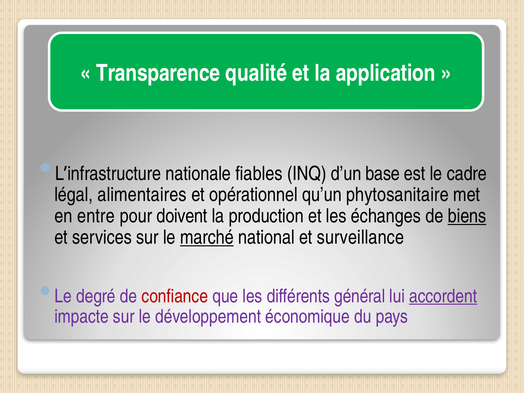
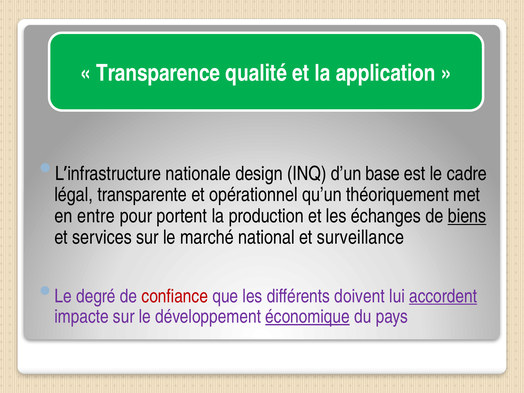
fiables: fiables -> design
alimentaires: alimentaires -> transparente
phytosanitaire: phytosanitaire -> théoriquement
doivent: doivent -> portent
marché underline: present -> none
général: général -> doivent
économique underline: none -> present
